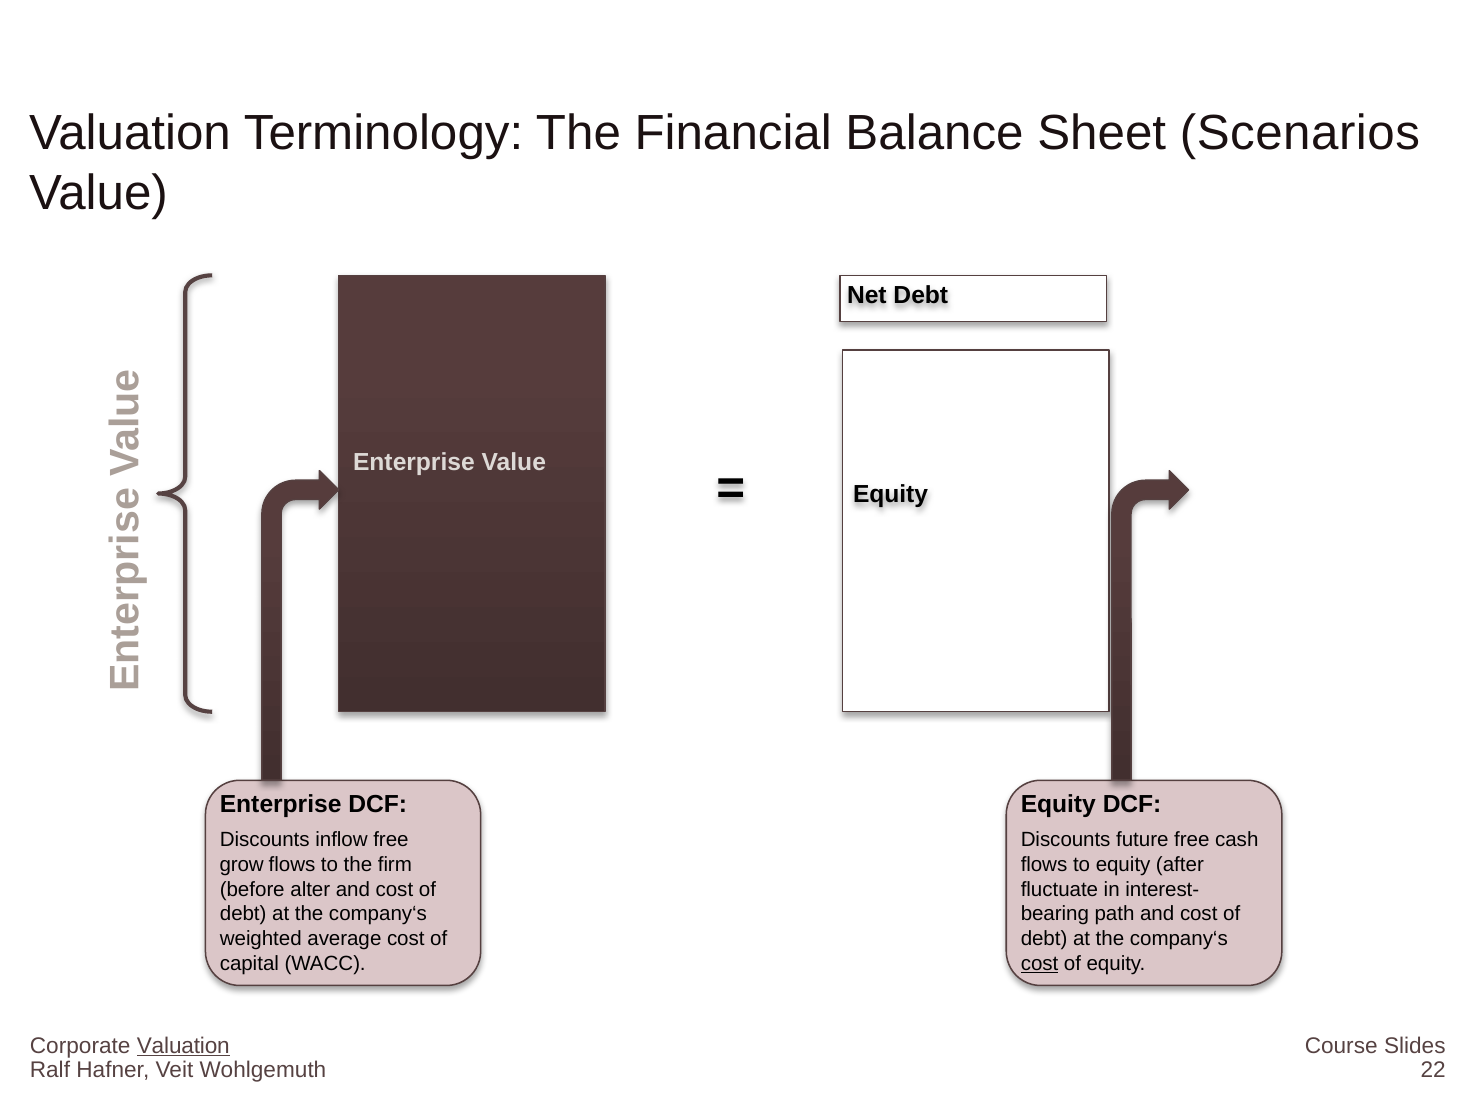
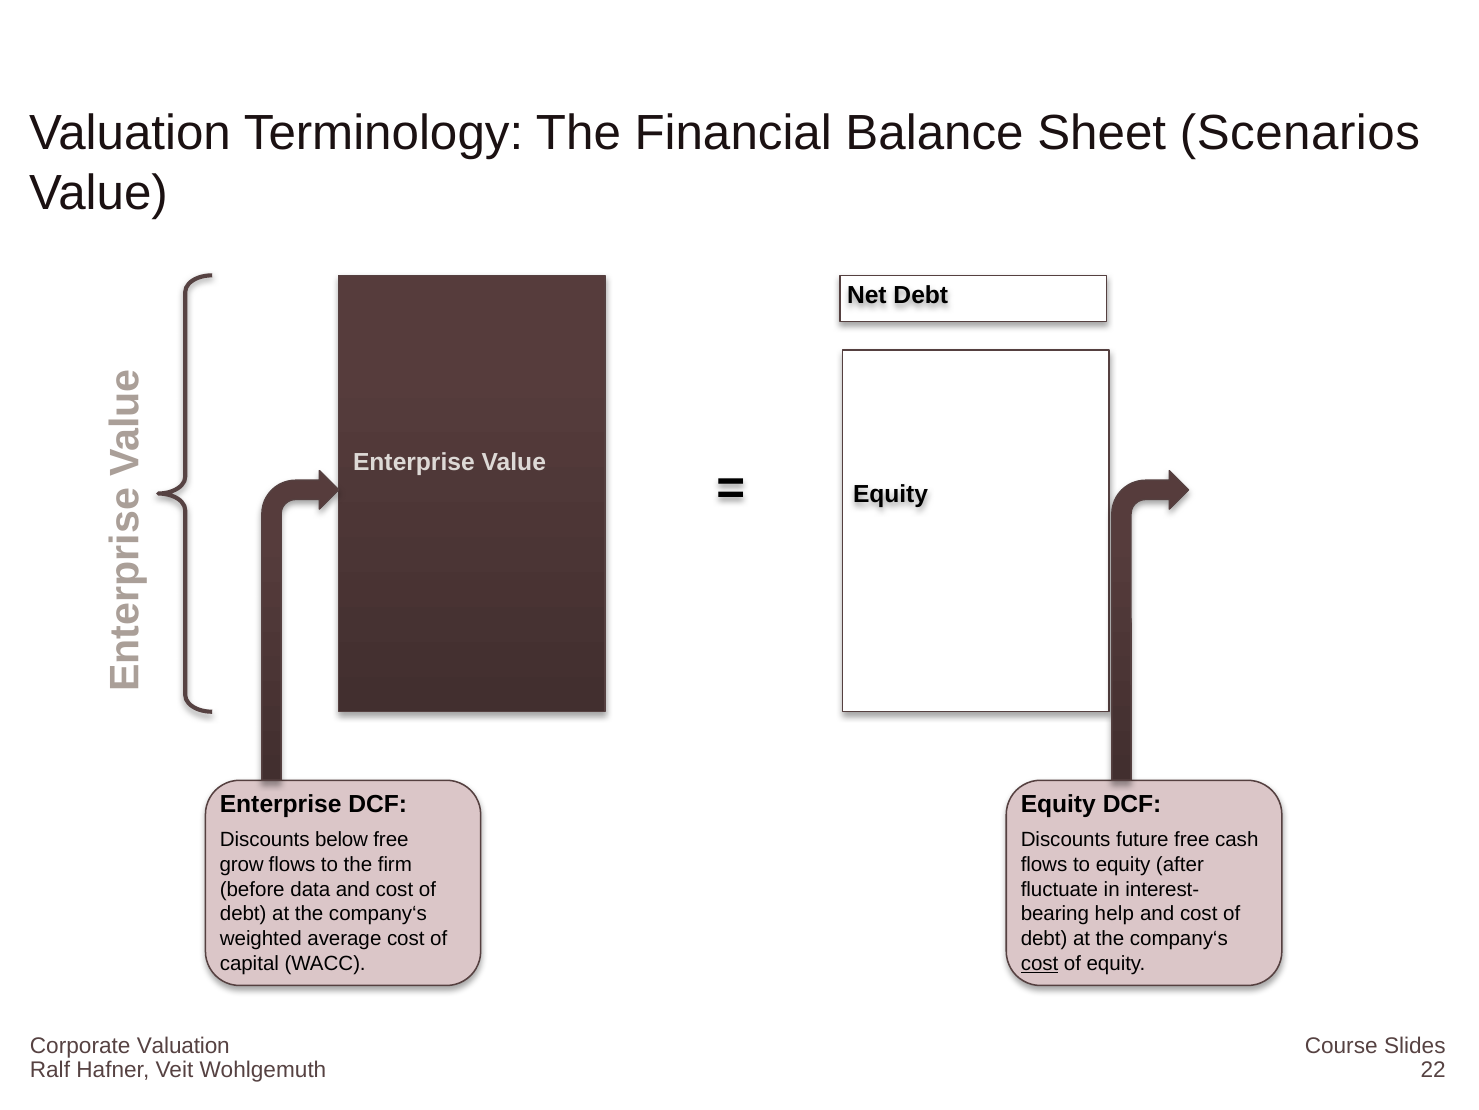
inflow: inflow -> below
alter: alter -> data
path: path -> help
Valuation at (183, 1045) underline: present -> none
